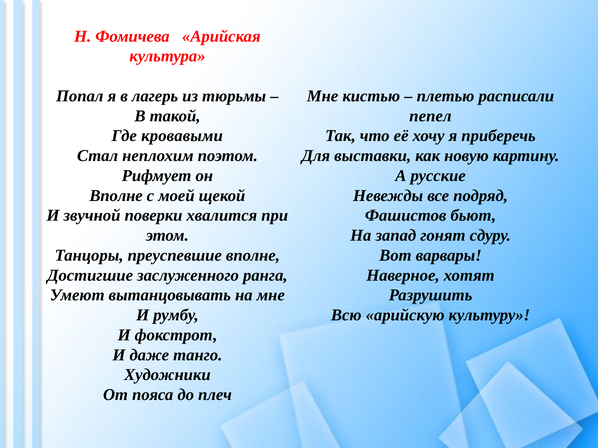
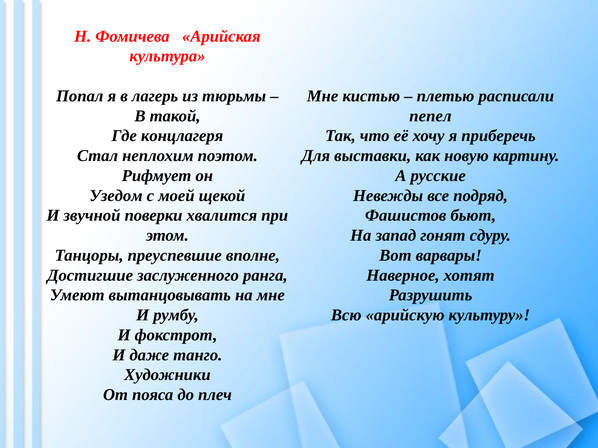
кровавыми: кровавыми -> концлагеря
Вполне at (116, 196): Вполне -> Узедом
